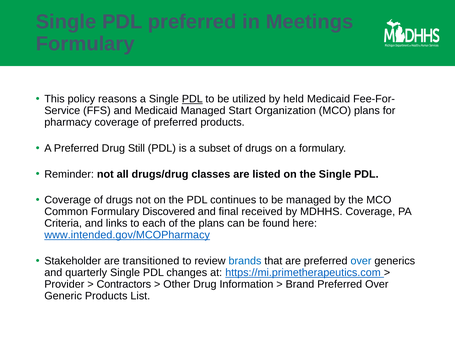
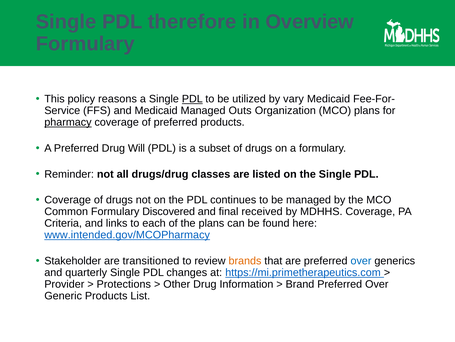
PDL preferred: preferred -> therefore
Meetings: Meetings -> Overview
held: held -> vary
Start: Start -> Outs
pharmacy underline: none -> present
Still: Still -> Will
brands colour: blue -> orange
Contractors: Contractors -> Protections
